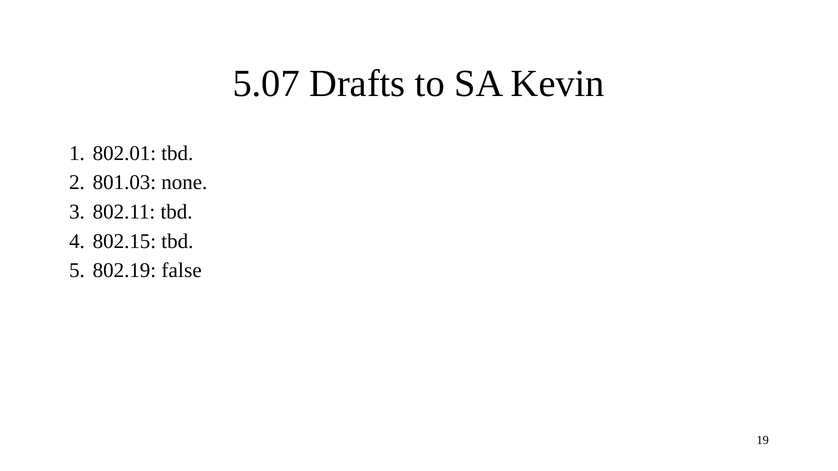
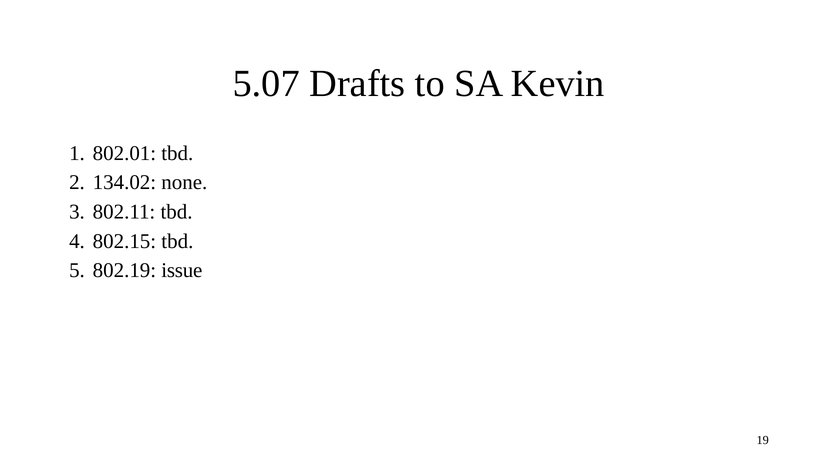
801.03: 801.03 -> 134.02
false: false -> issue
